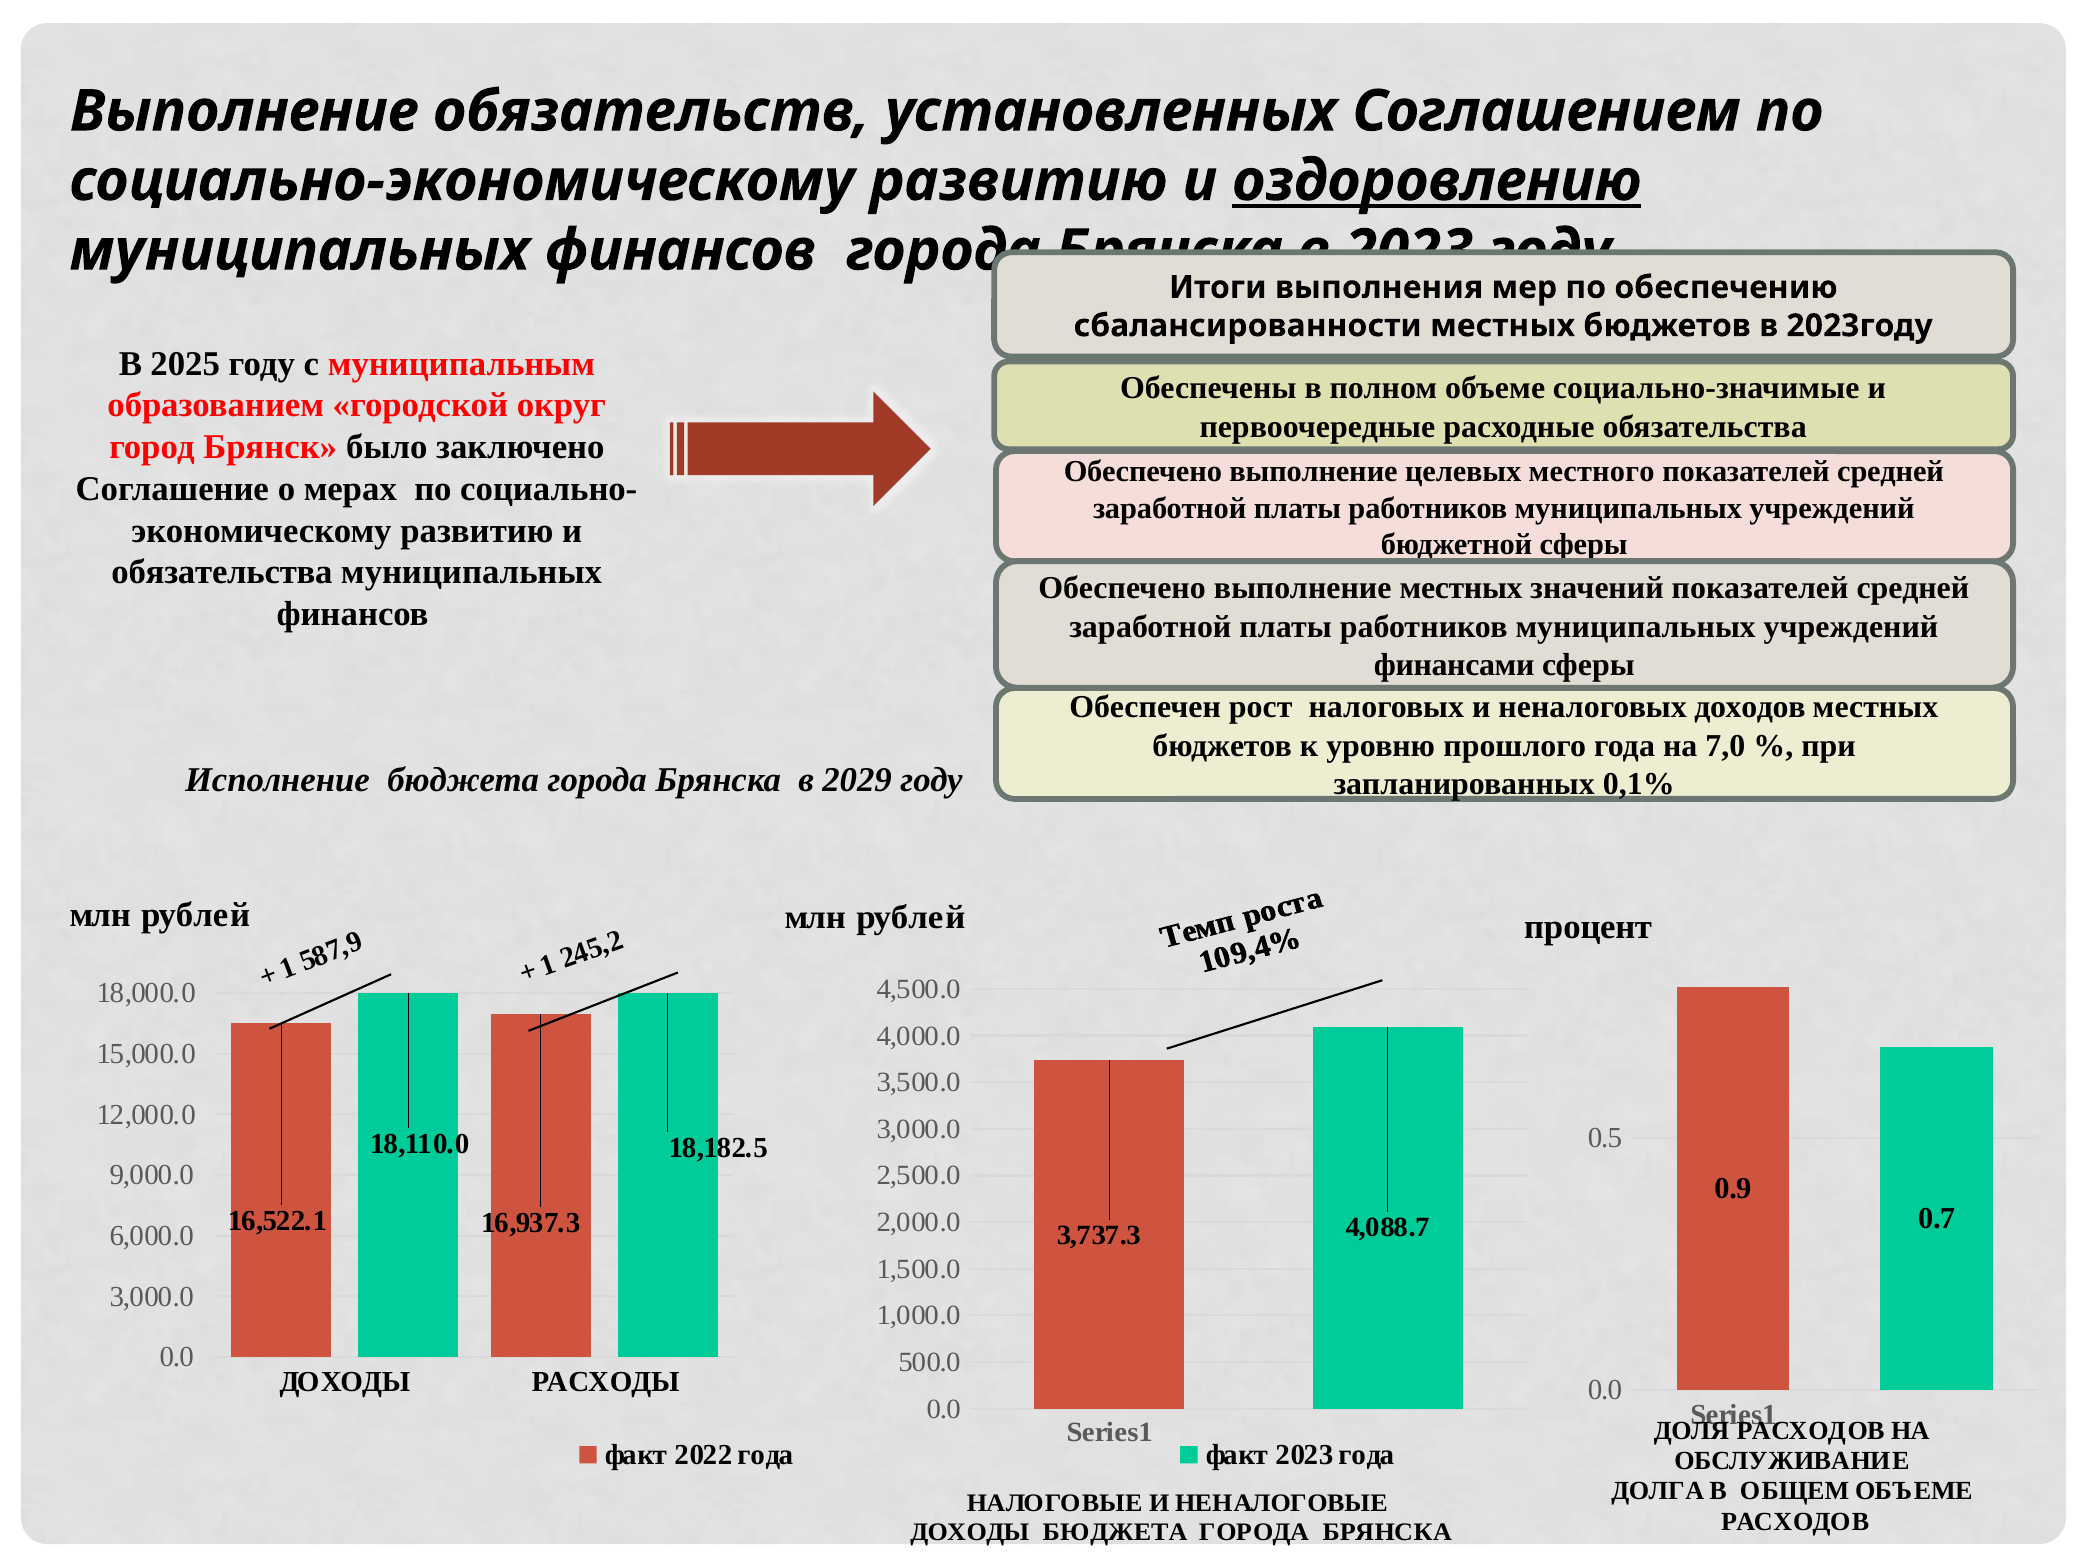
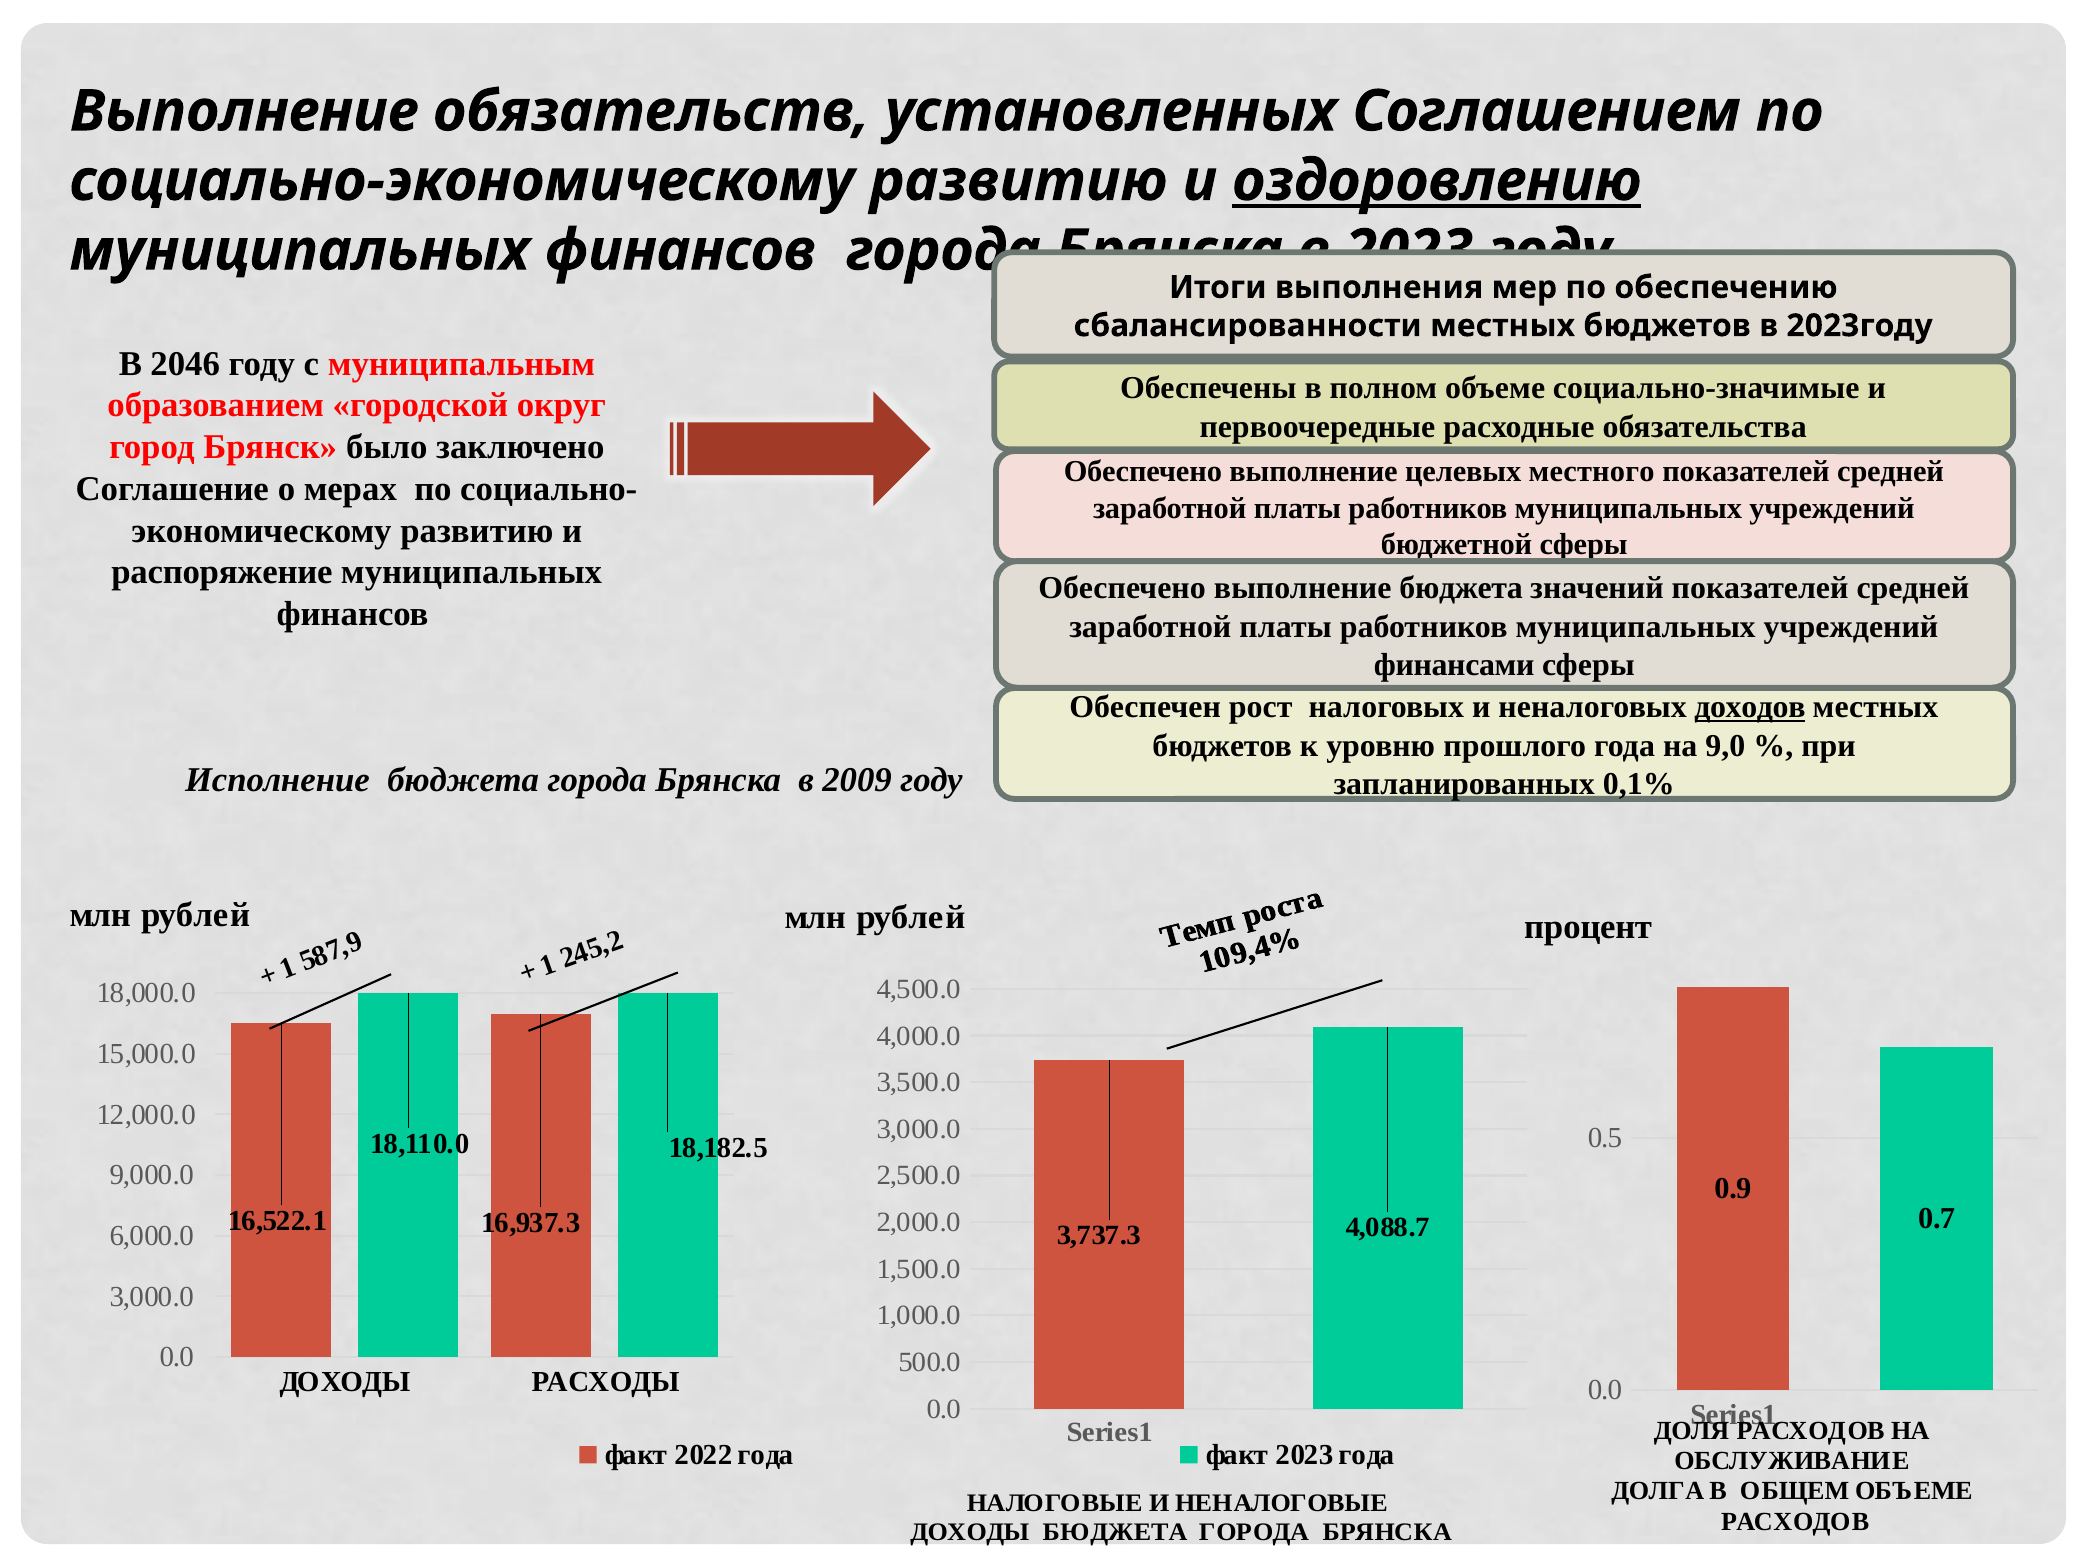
2025: 2025 -> 2046
обязательства at (222, 572): обязательства -> распоряжение
выполнение местных: местных -> бюджета
доходов underline: none -> present
7,0: 7,0 -> 9,0
2029: 2029 -> 2009
